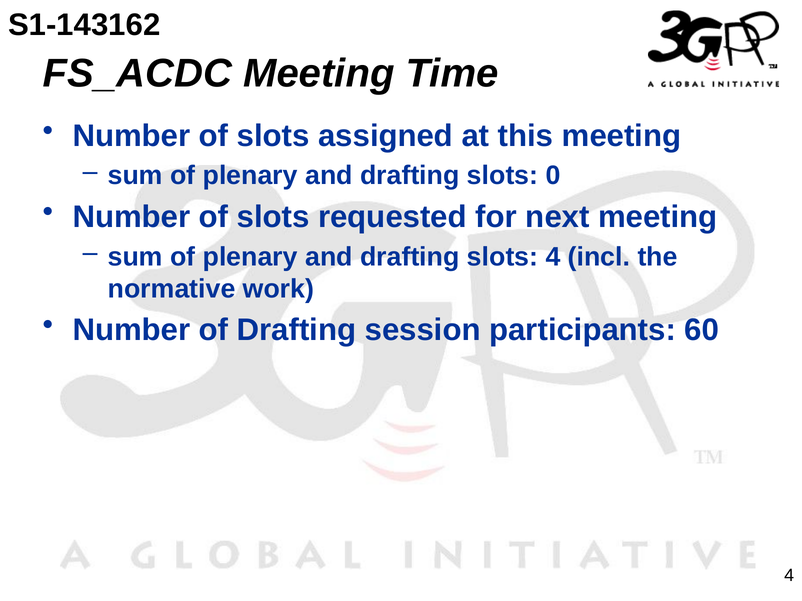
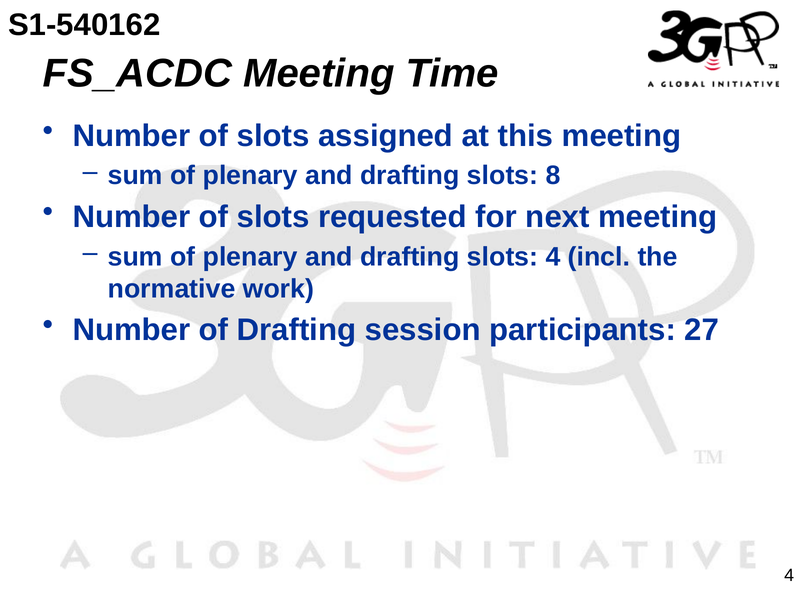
S1-143162: S1-143162 -> S1-540162
0: 0 -> 8
60: 60 -> 27
